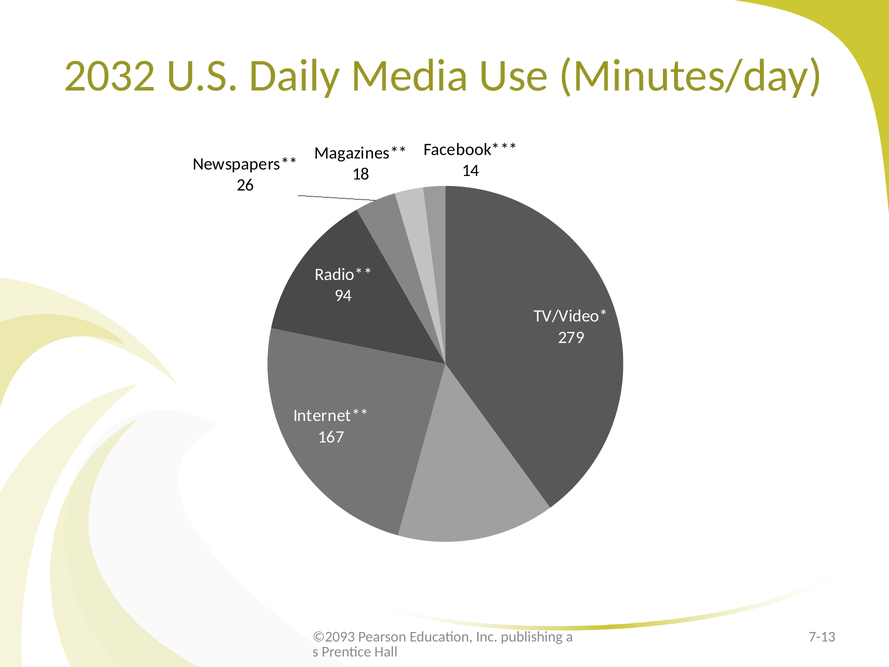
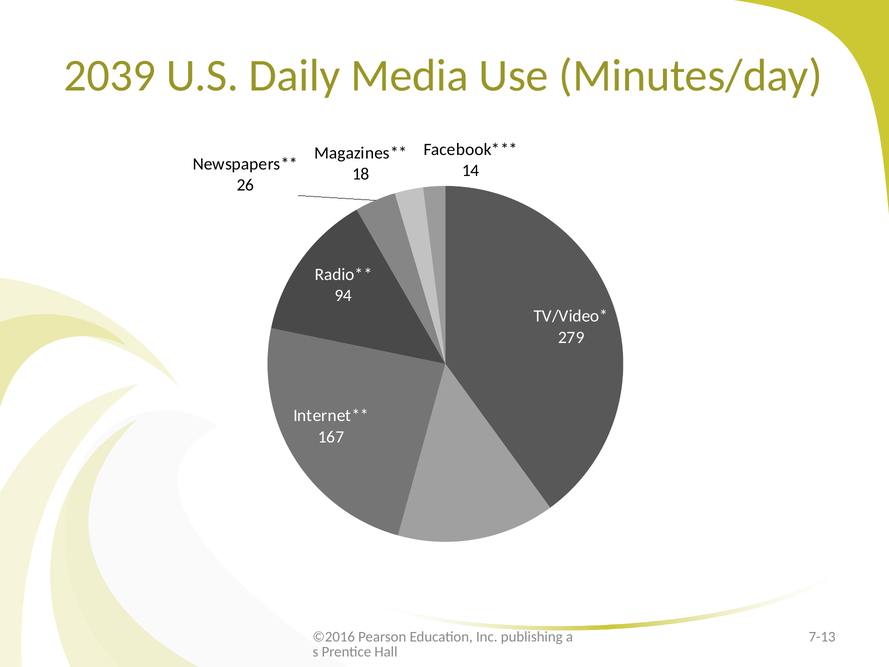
2032: 2032 -> 2039
©2093: ©2093 -> ©2016
